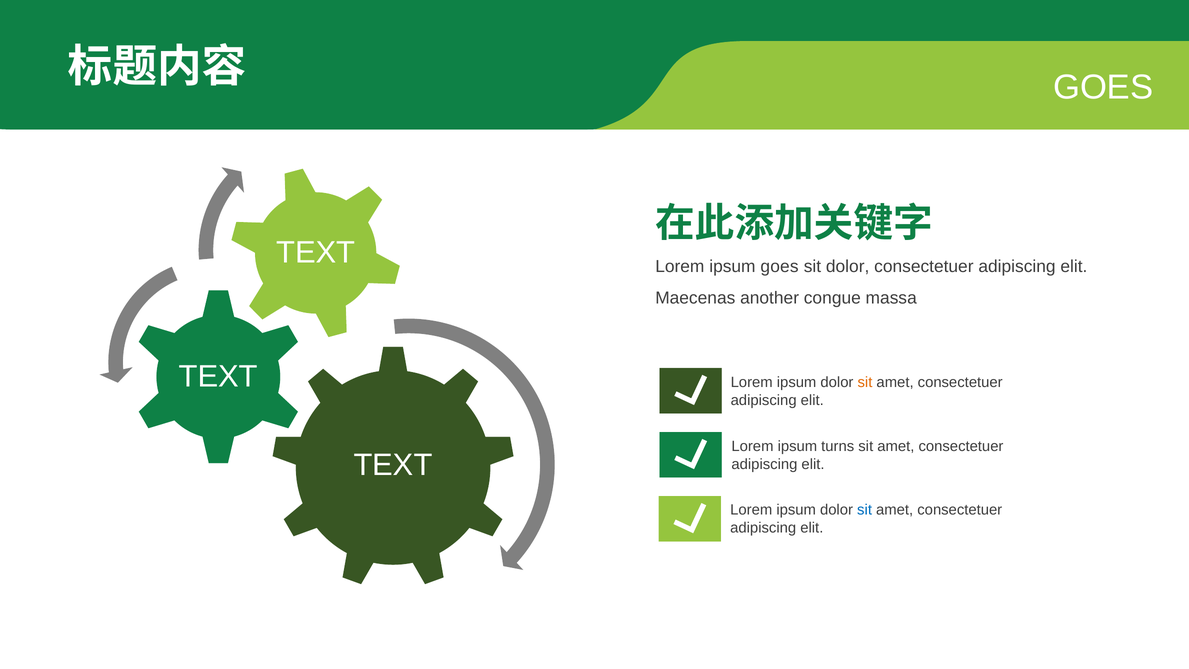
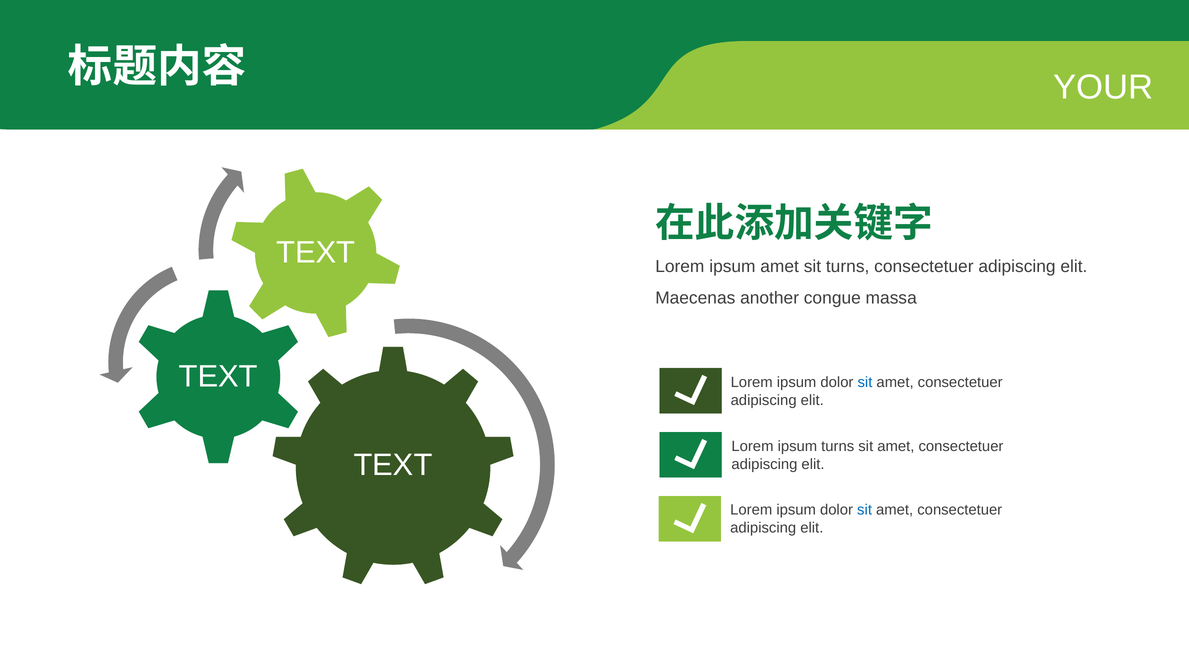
GOES at (1103, 87): GOES -> YOUR
ipsum goes: goes -> amet
sit dolor: dolor -> turns
sit at (865, 382) colour: orange -> blue
